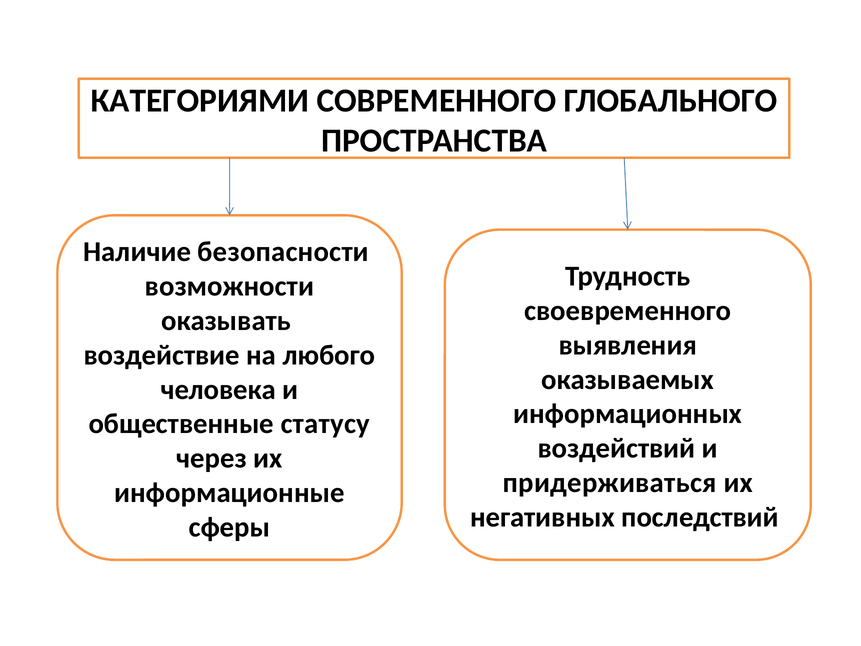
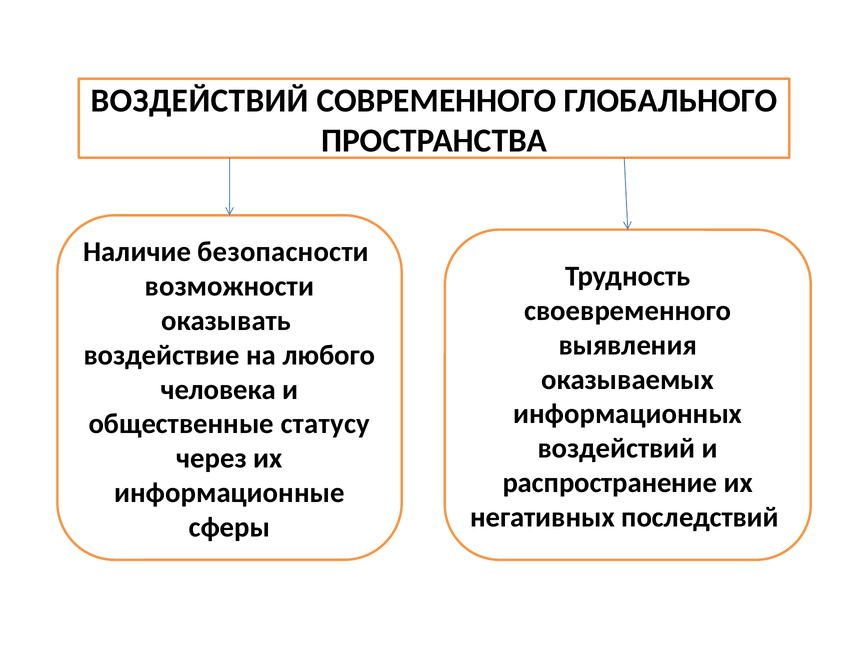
КАТЕГОРИЯМИ at (200, 101): КАТЕГОРИЯМИ -> ВОЗДЕЙСТВИЙ
придерживаться: придерживаться -> распространение
